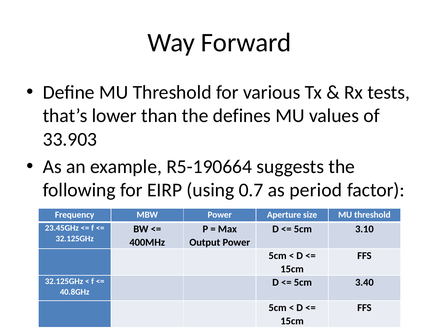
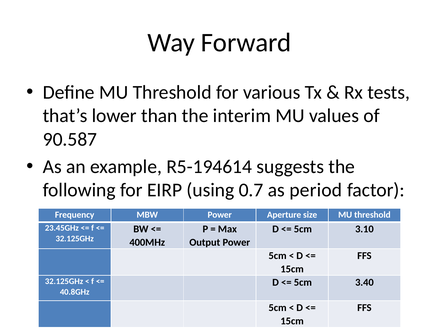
defines: defines -> interim
33.903: 33.903 -> 90.587
R5-190664: R5-190664 -> R5-194614
